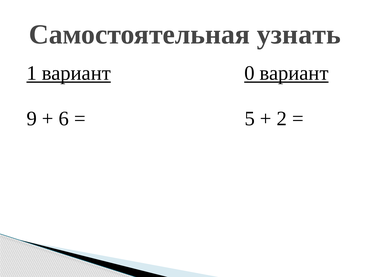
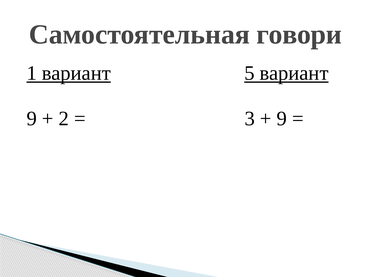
узнать: узнать -> говори
0: 0 -> 5
6: 6 -> 2
5: 5 -> 3
2 at (282, 119): 2 -> 9
